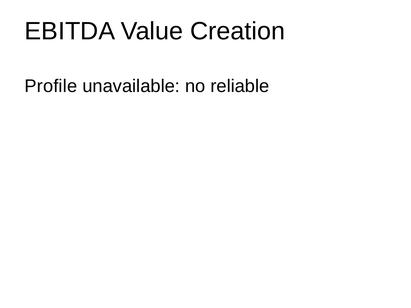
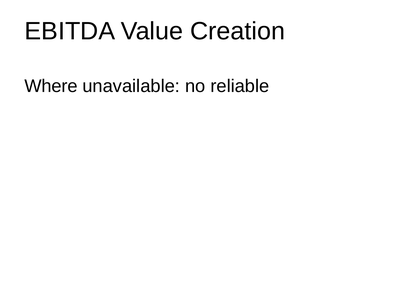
Profile: Profile -> Where
